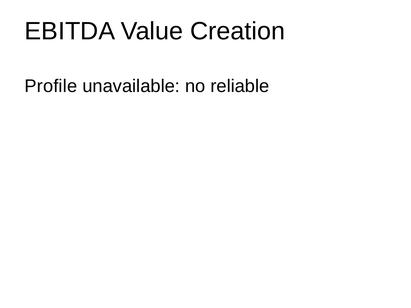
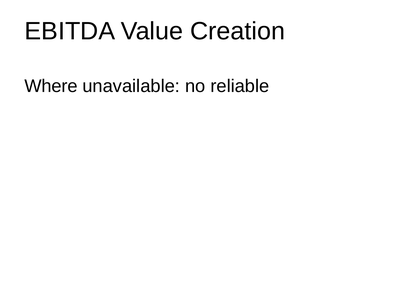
Profile: Profile -> Where
